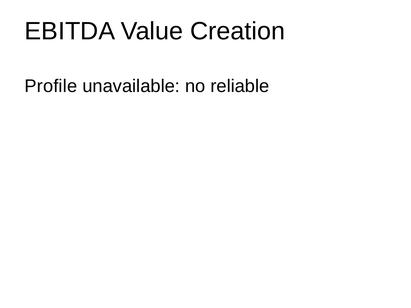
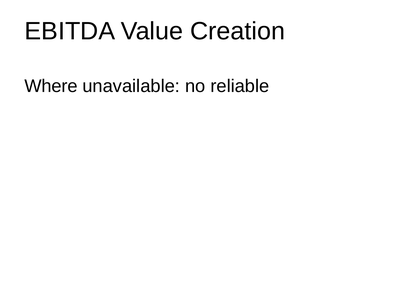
Profile: Profile -> Where
